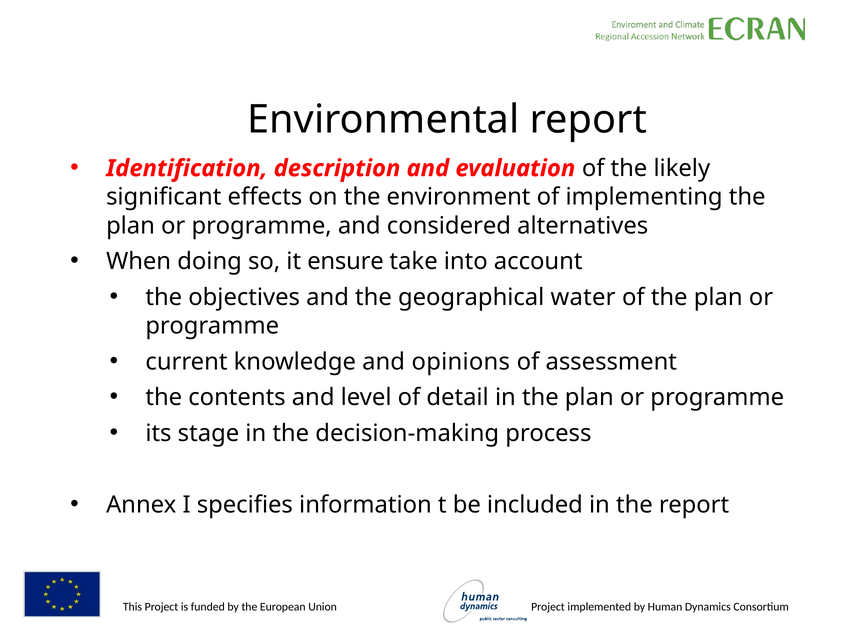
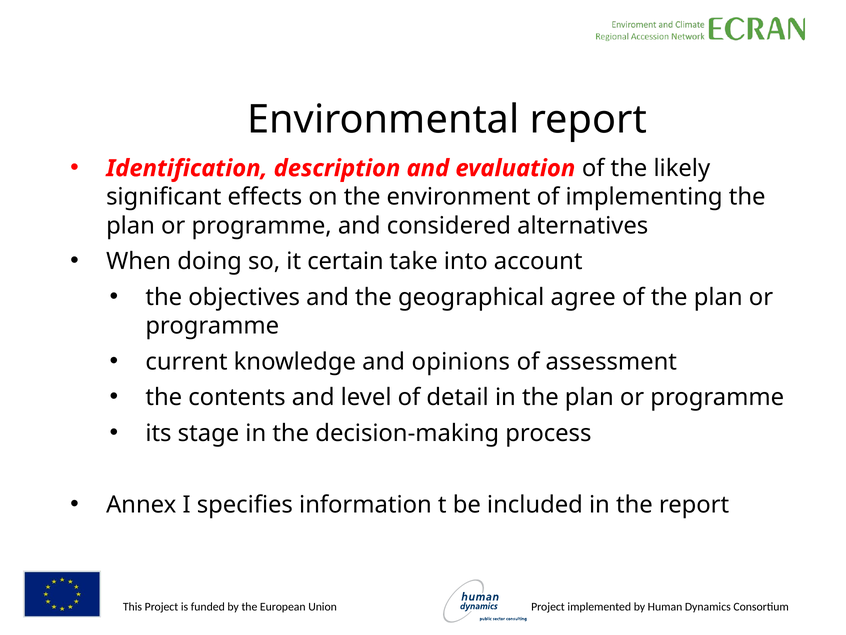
ensure: ensure -> certain
water: water -> agree
